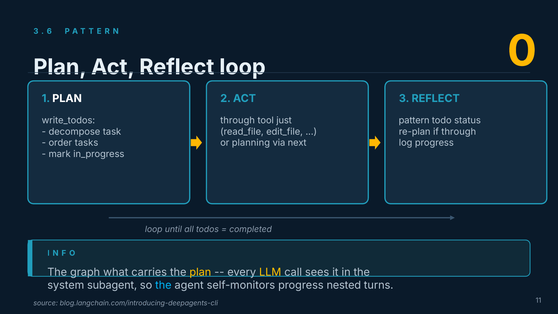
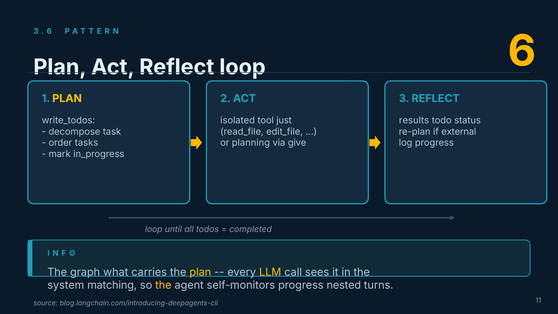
loop 0: 0 -> 6
PLAN at (67, 98) colour: white -> yellow
through at (238, 121): through -> isolated
pattern: pattern -> results
if through: through -> external
next: next -> give
subagent: subagent -> matching
the at (163, 285) colour: light blue -> yellow
